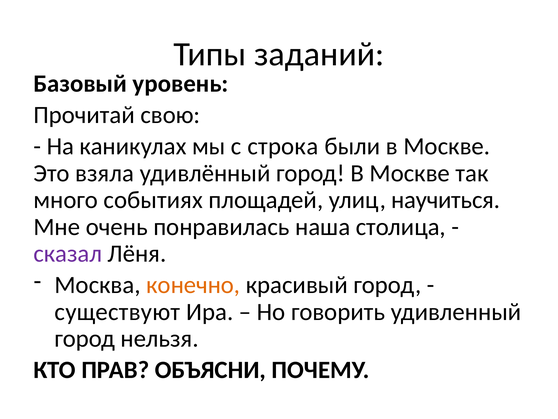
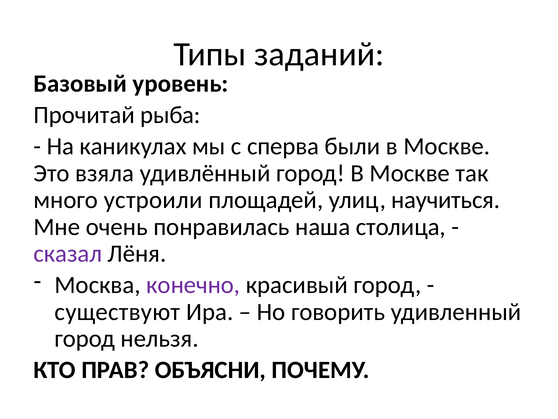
свою: свою -> рыба
строка: строка -> сперва
событиях: событиях -> устроили
конечно colour: orange -> purple
